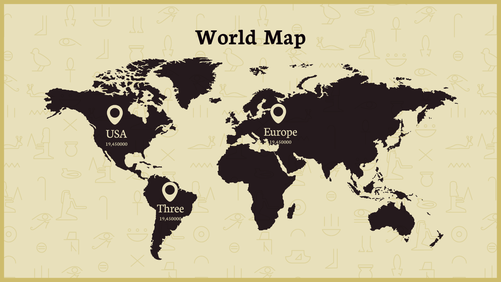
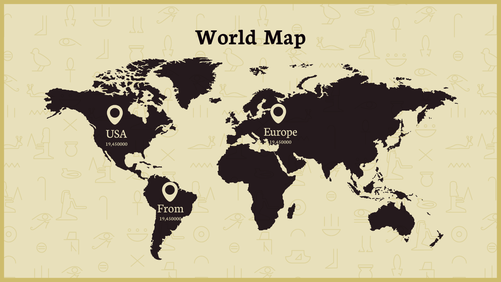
Three: Three -> From
